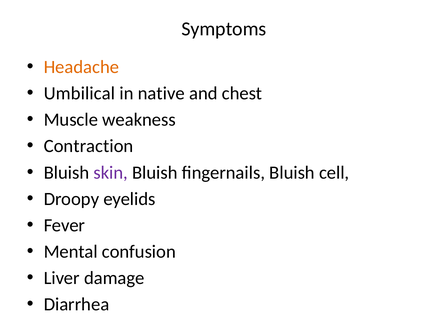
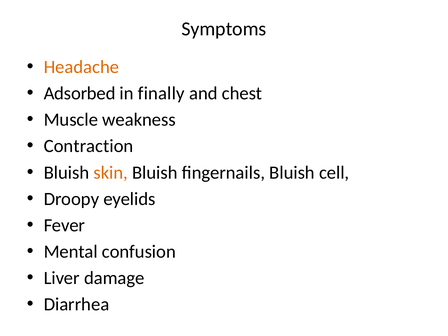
Umbilical: Umbilical -> Adsorbed
native: native -> finally
skin colour: purple -> orange
